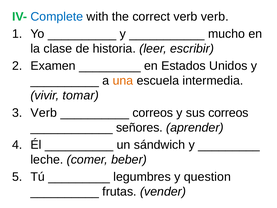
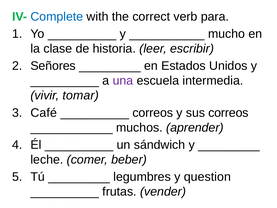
verb verb: verb -> para
Examen: Examen -> Señores
una colour: orange -> purple
Verb at (44, 113): Verb -> Café
señores: señores -> muchos
